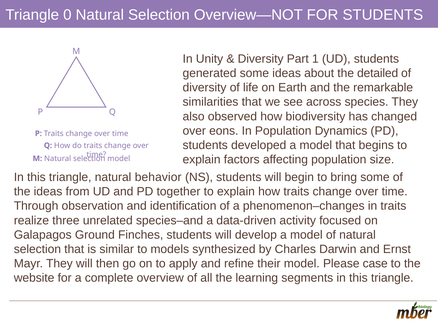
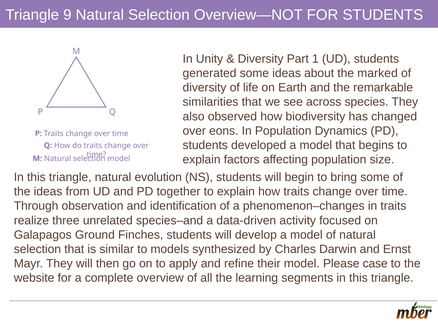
0: 0 -> 9
detailed: detailed -> marked
behavior: behavior -> evolution
